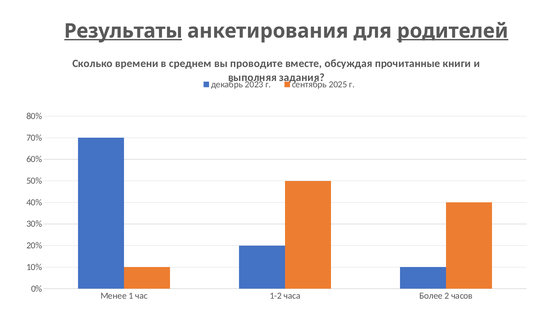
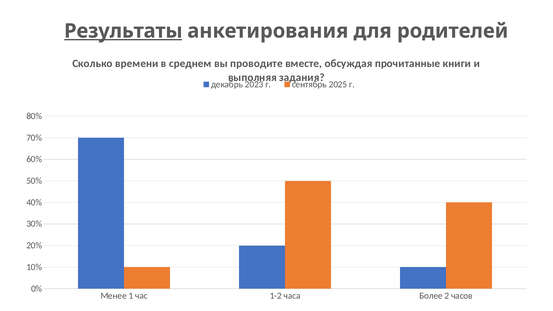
родителей underline: present -> none
